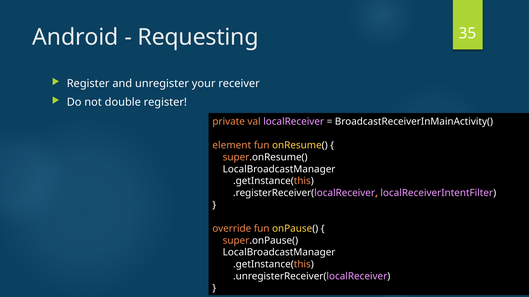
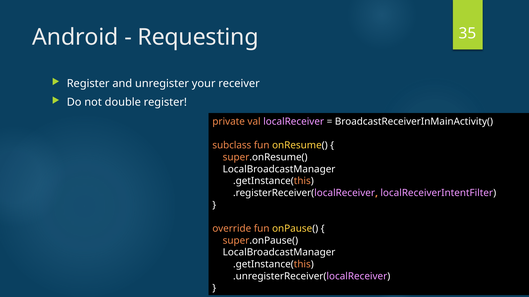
element: element -> subclass
